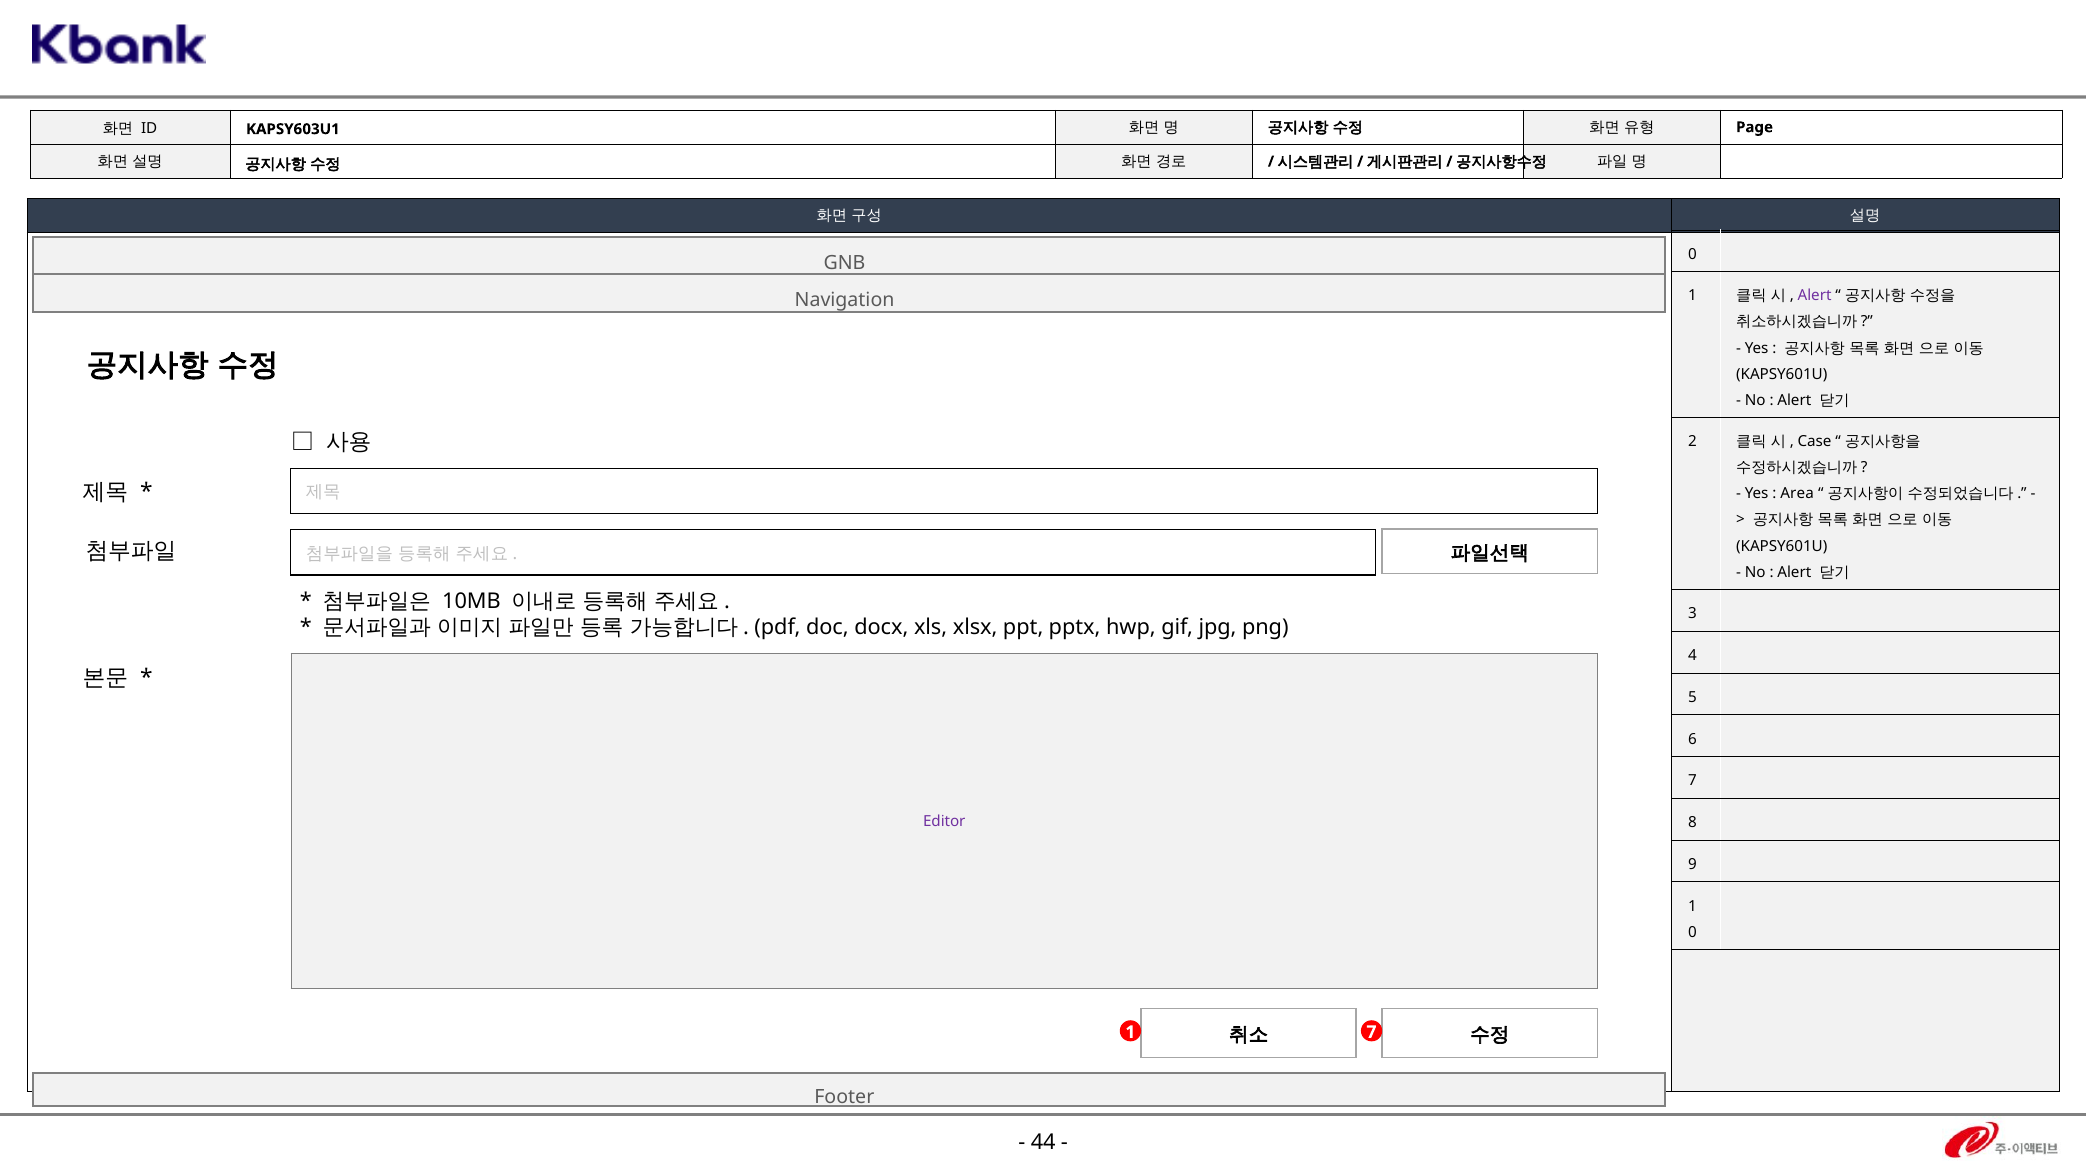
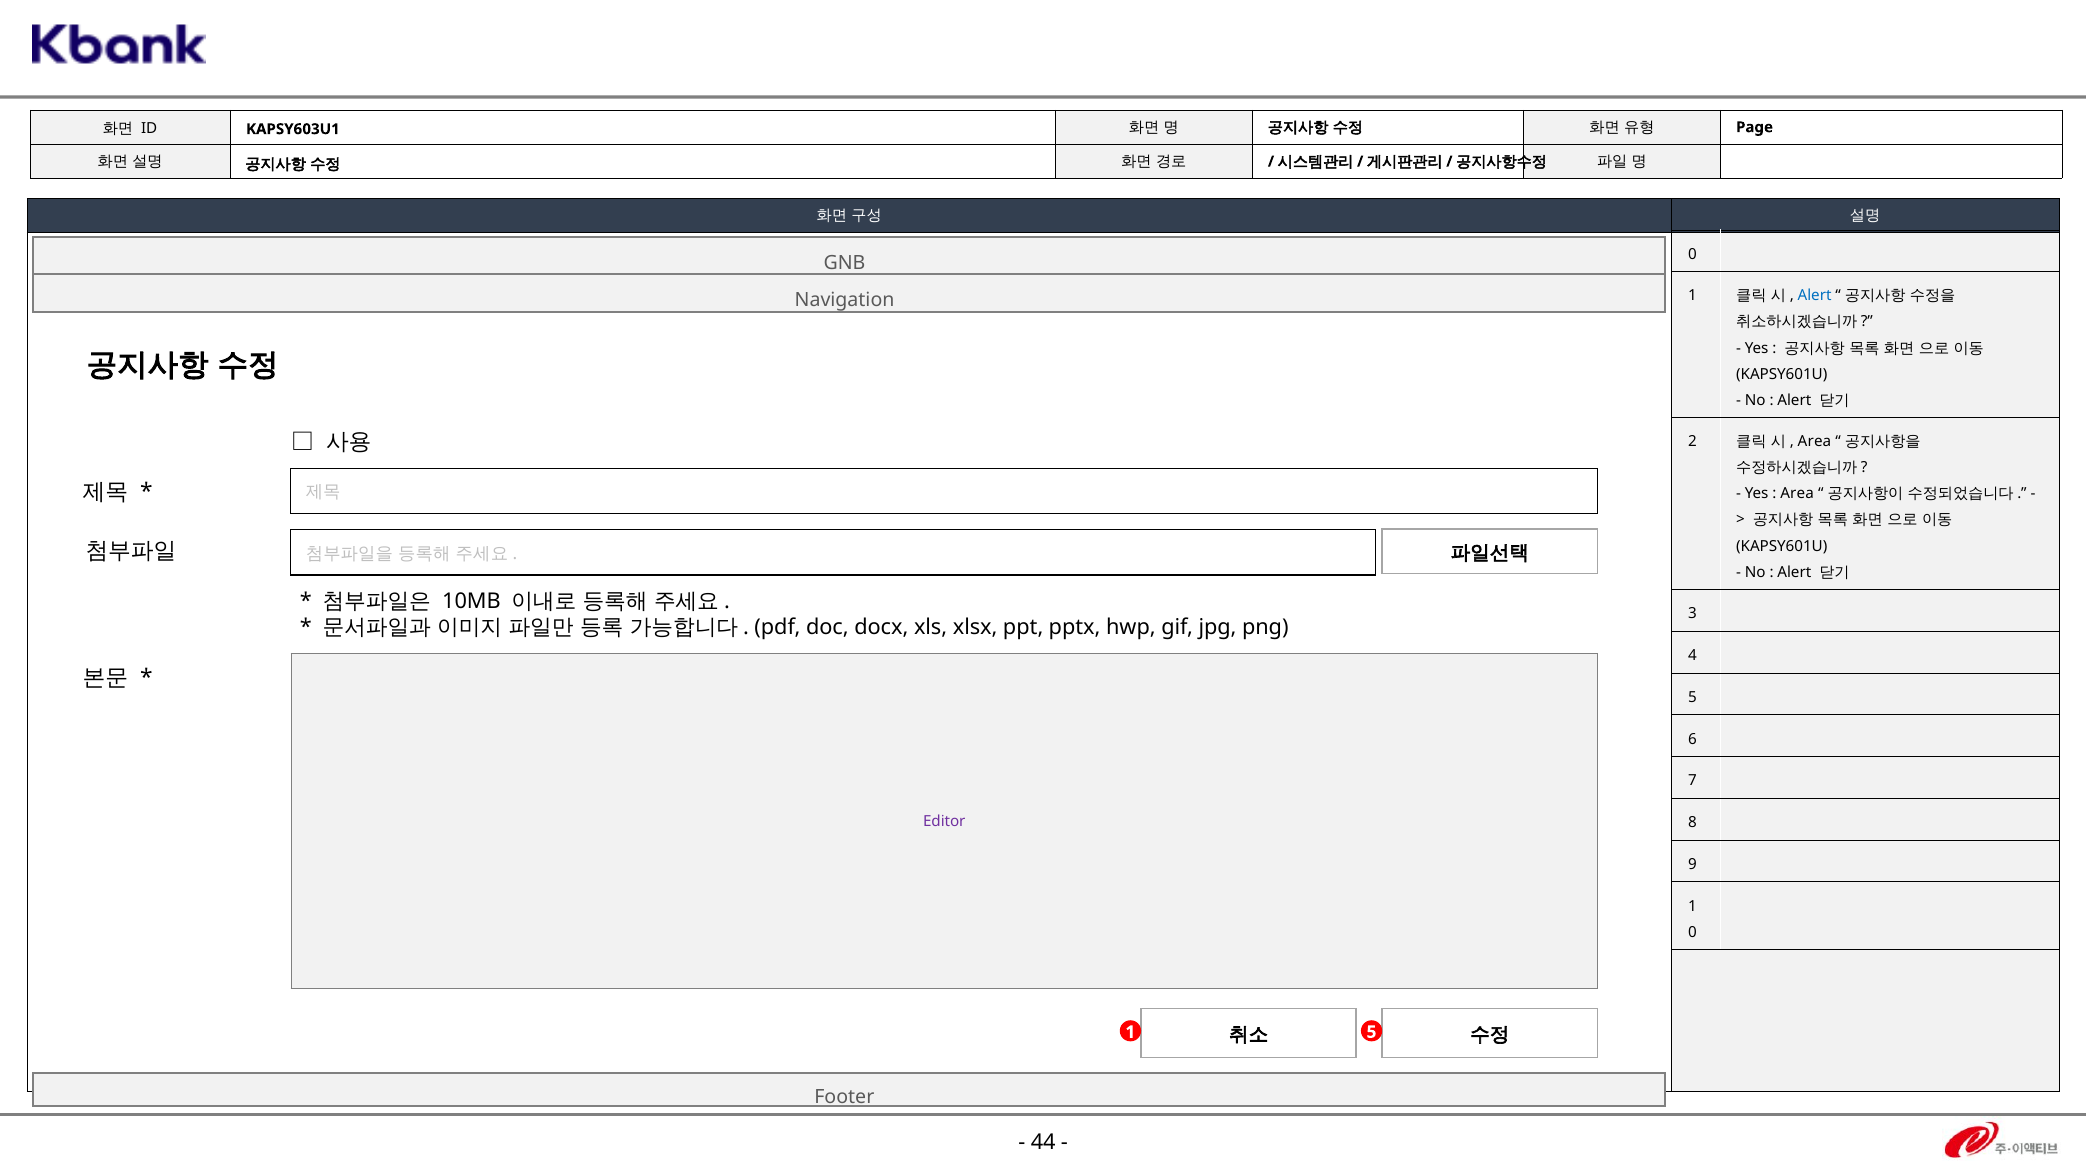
Alert at (1815, 296) colour: purple -> blue
Case at (1815, 442): Case -> Area
1 7: 7 -> 5
